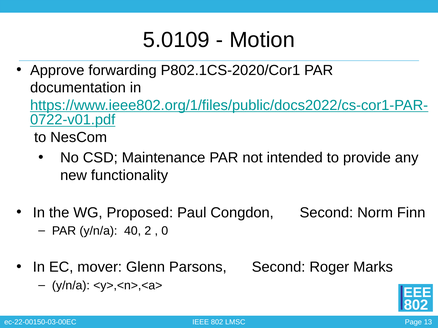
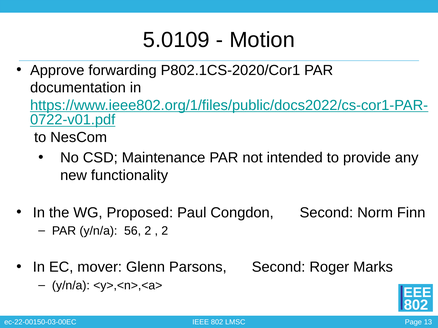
40: 40 -> 56
0 at (165, 231): 0 -> 2
